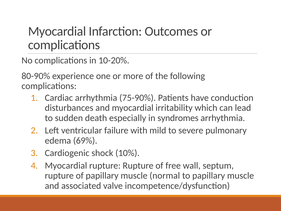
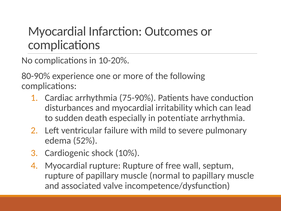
syndromes: syndromes -> potentiate
69%: 69% -> 52%
